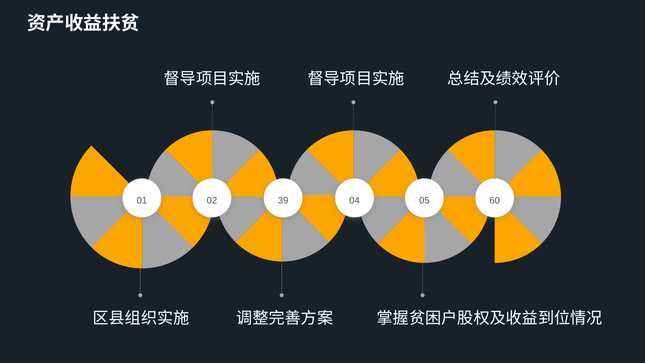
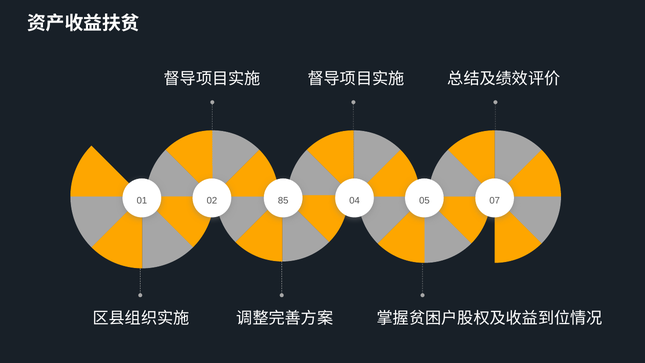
39: 39 -> 85
60: 60 -> 07
